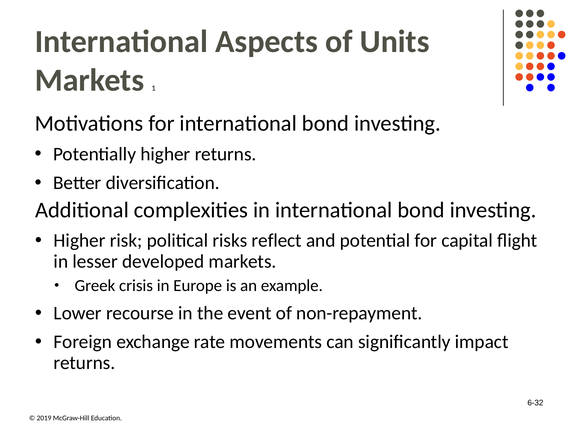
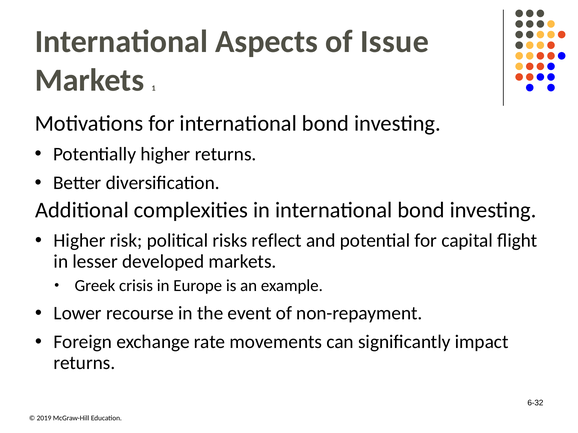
Units: Units -> Issue
